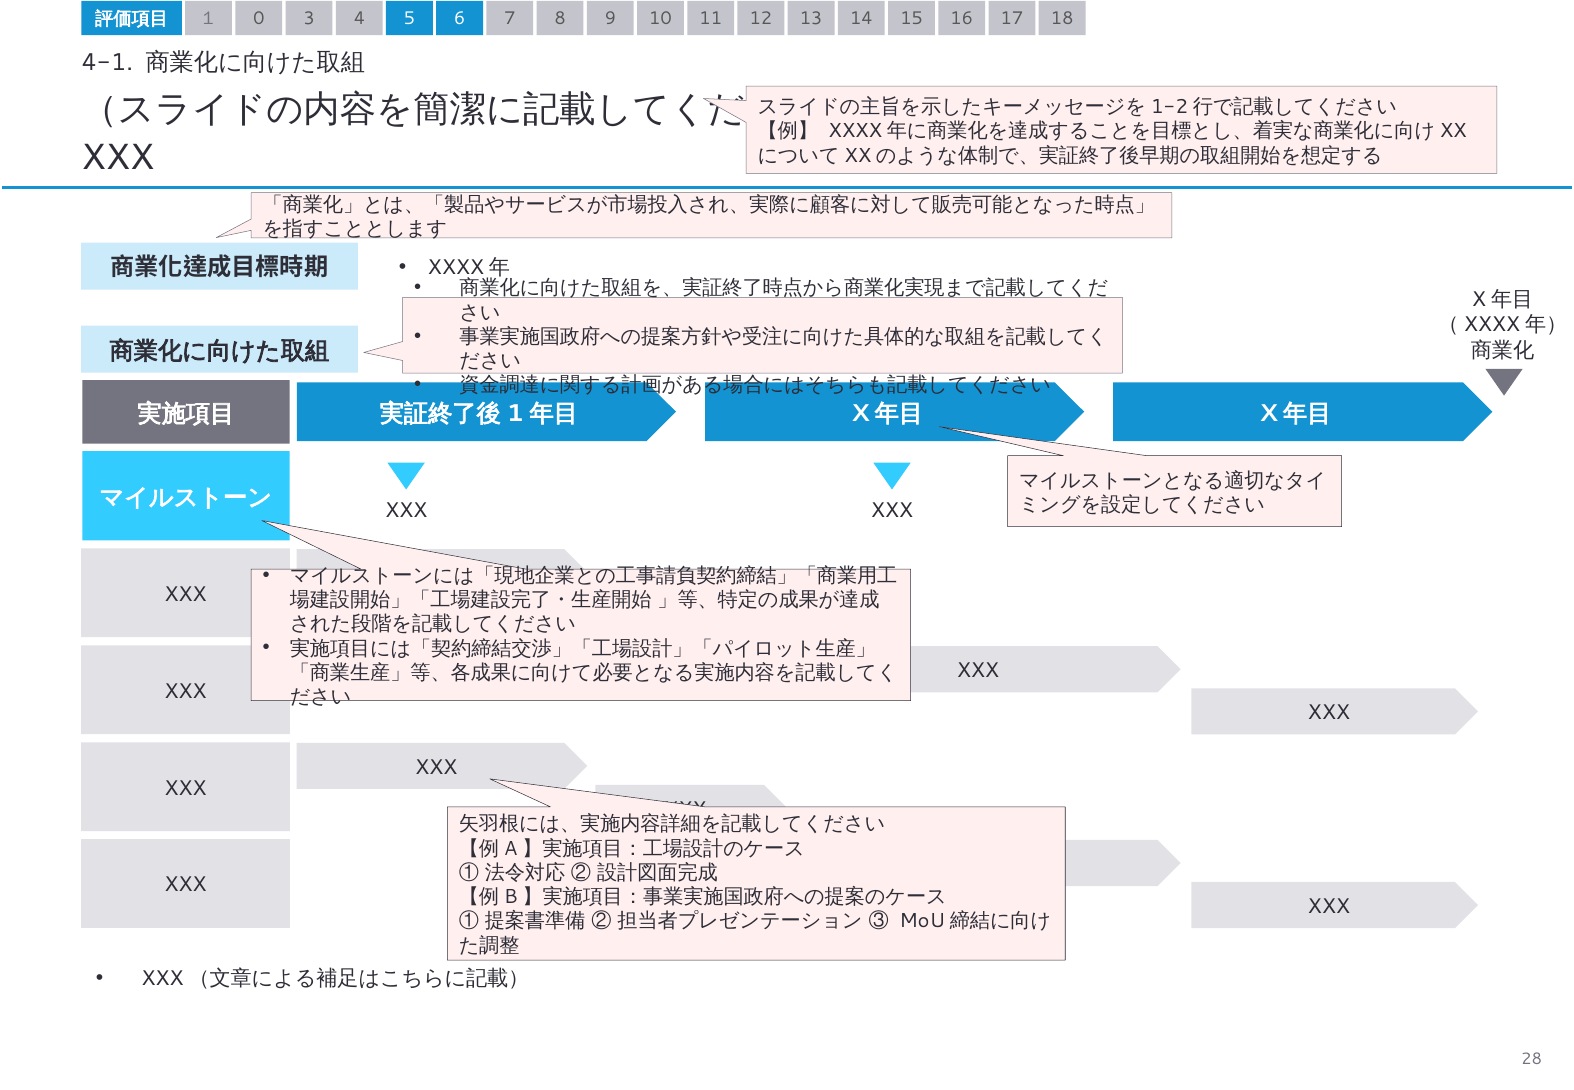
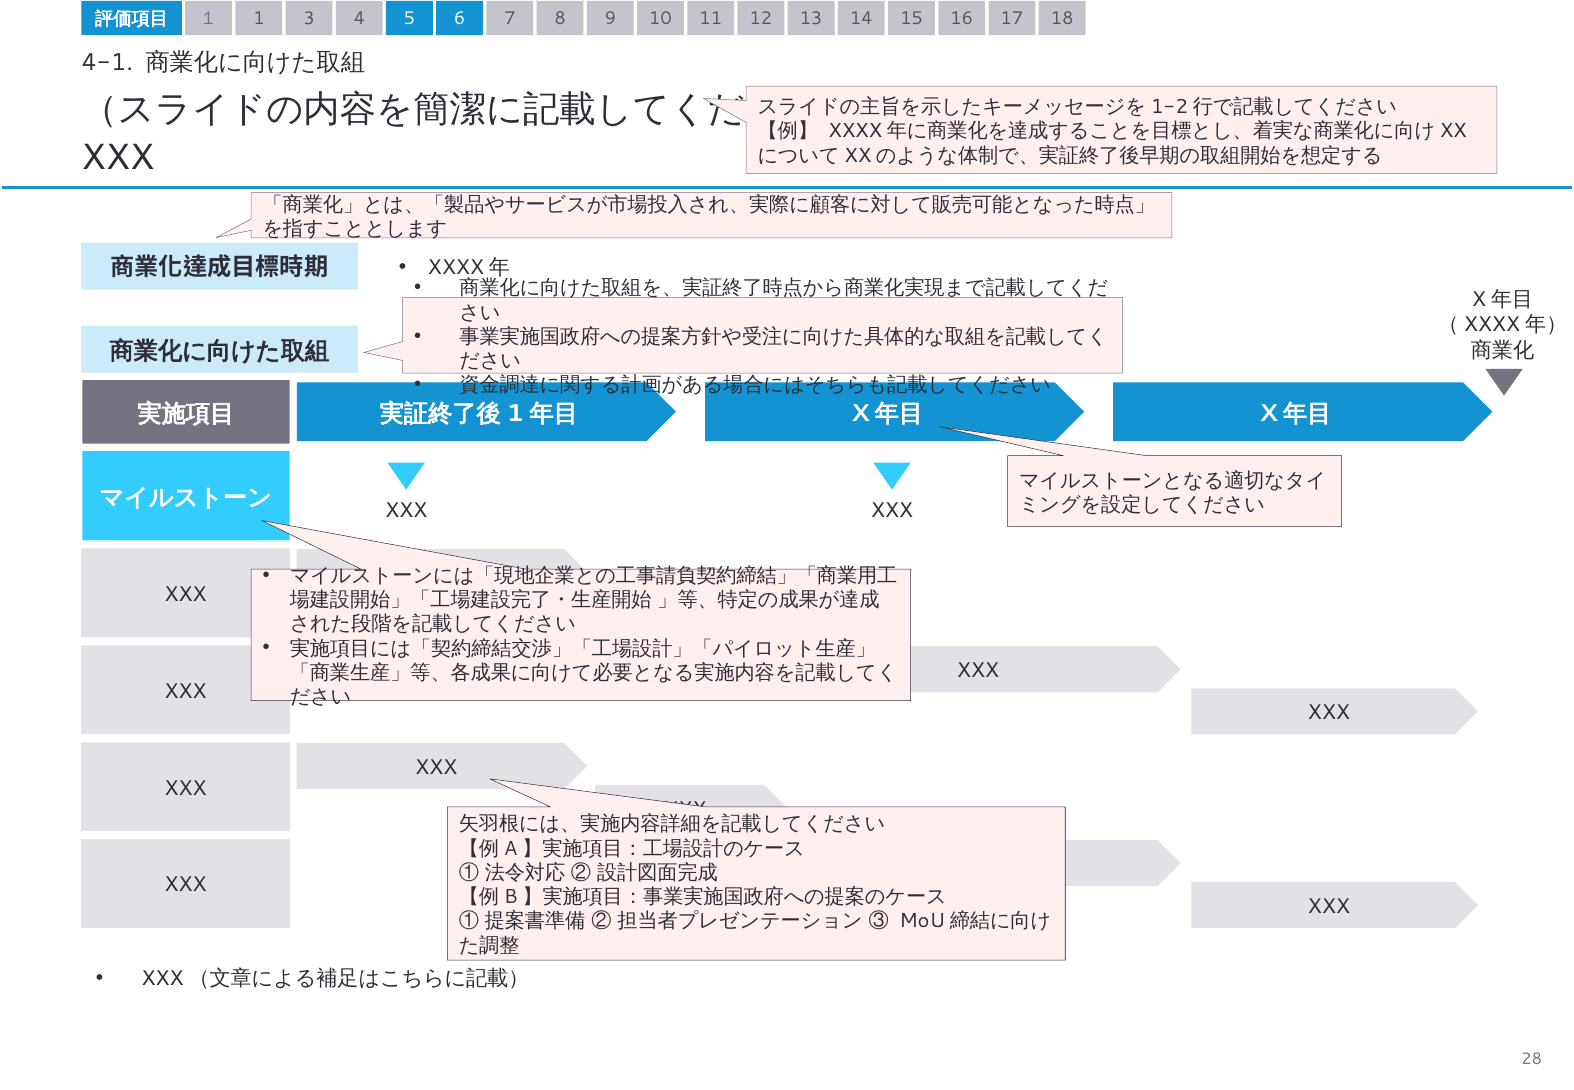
0: 0 -> 1
